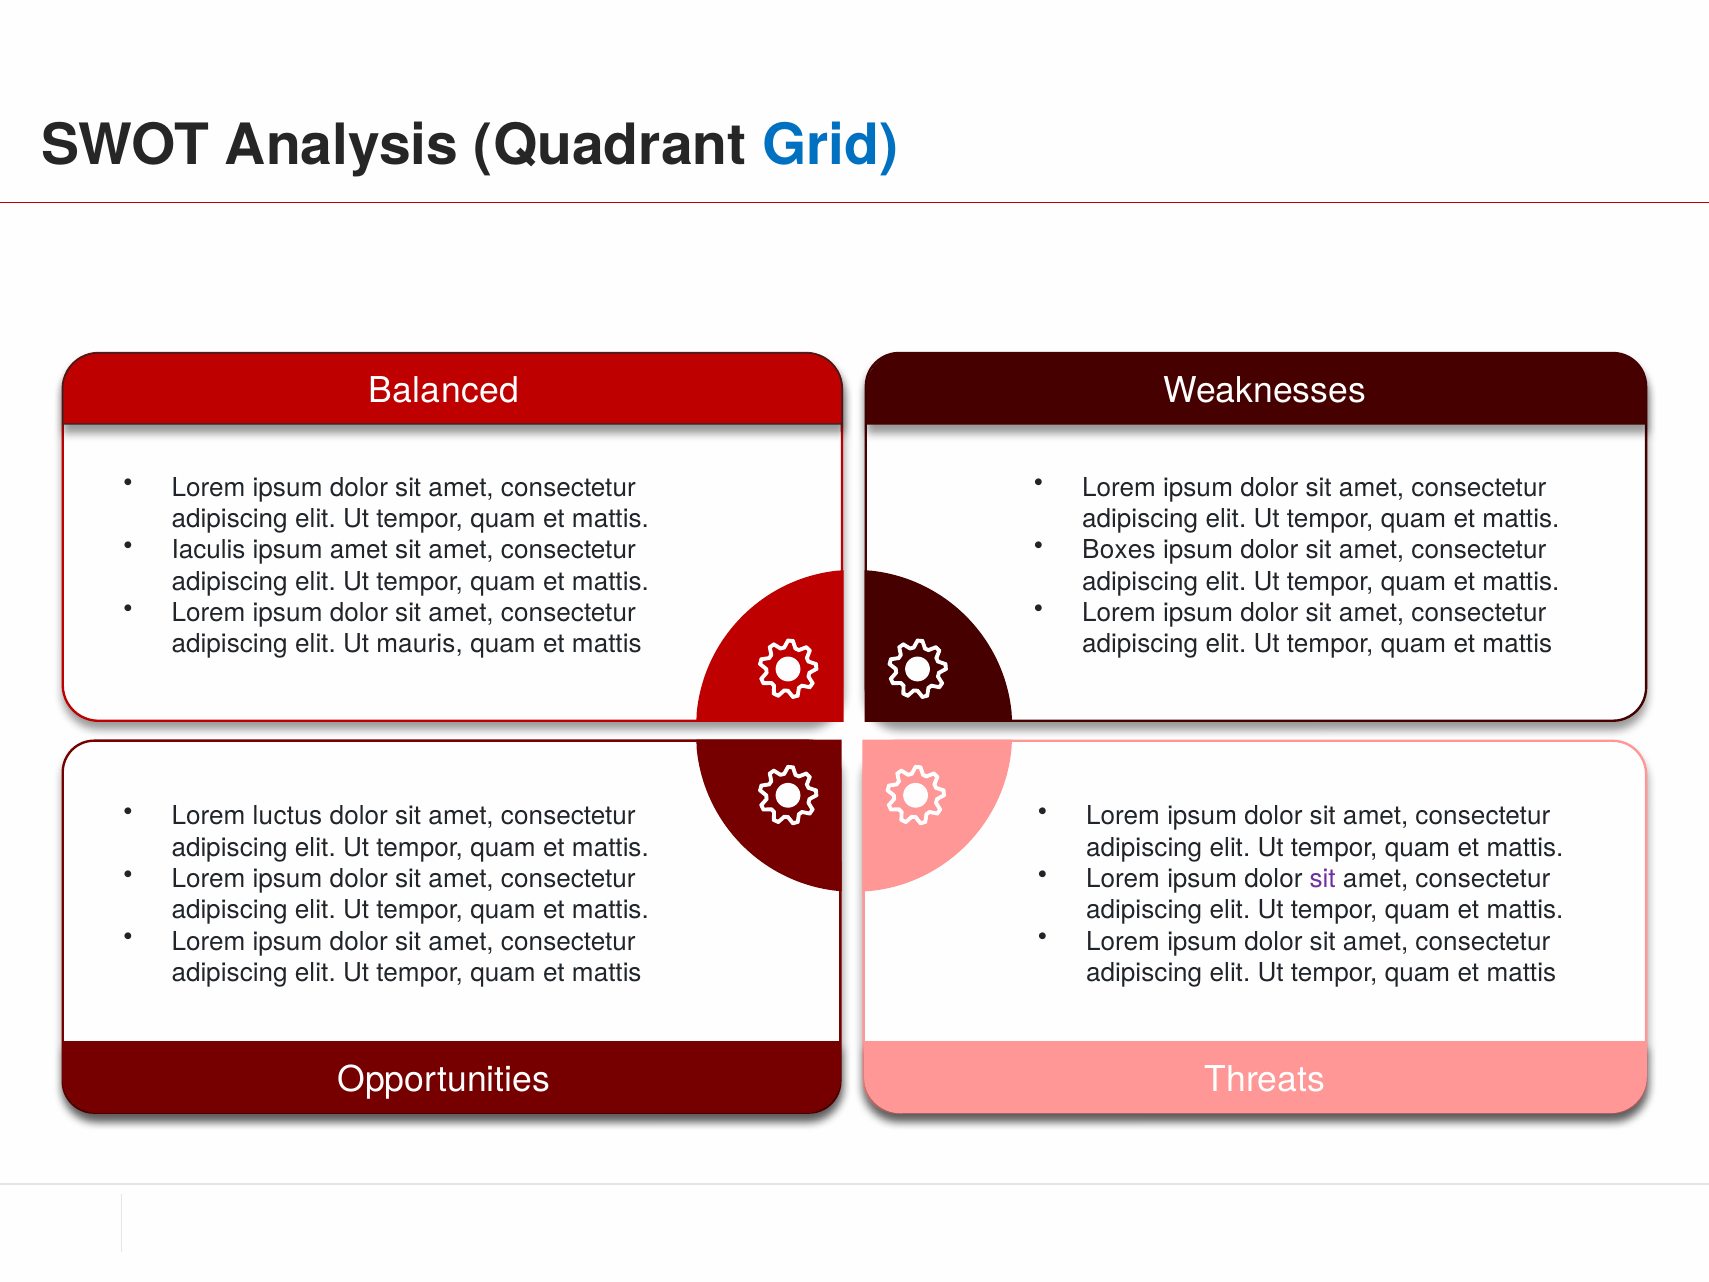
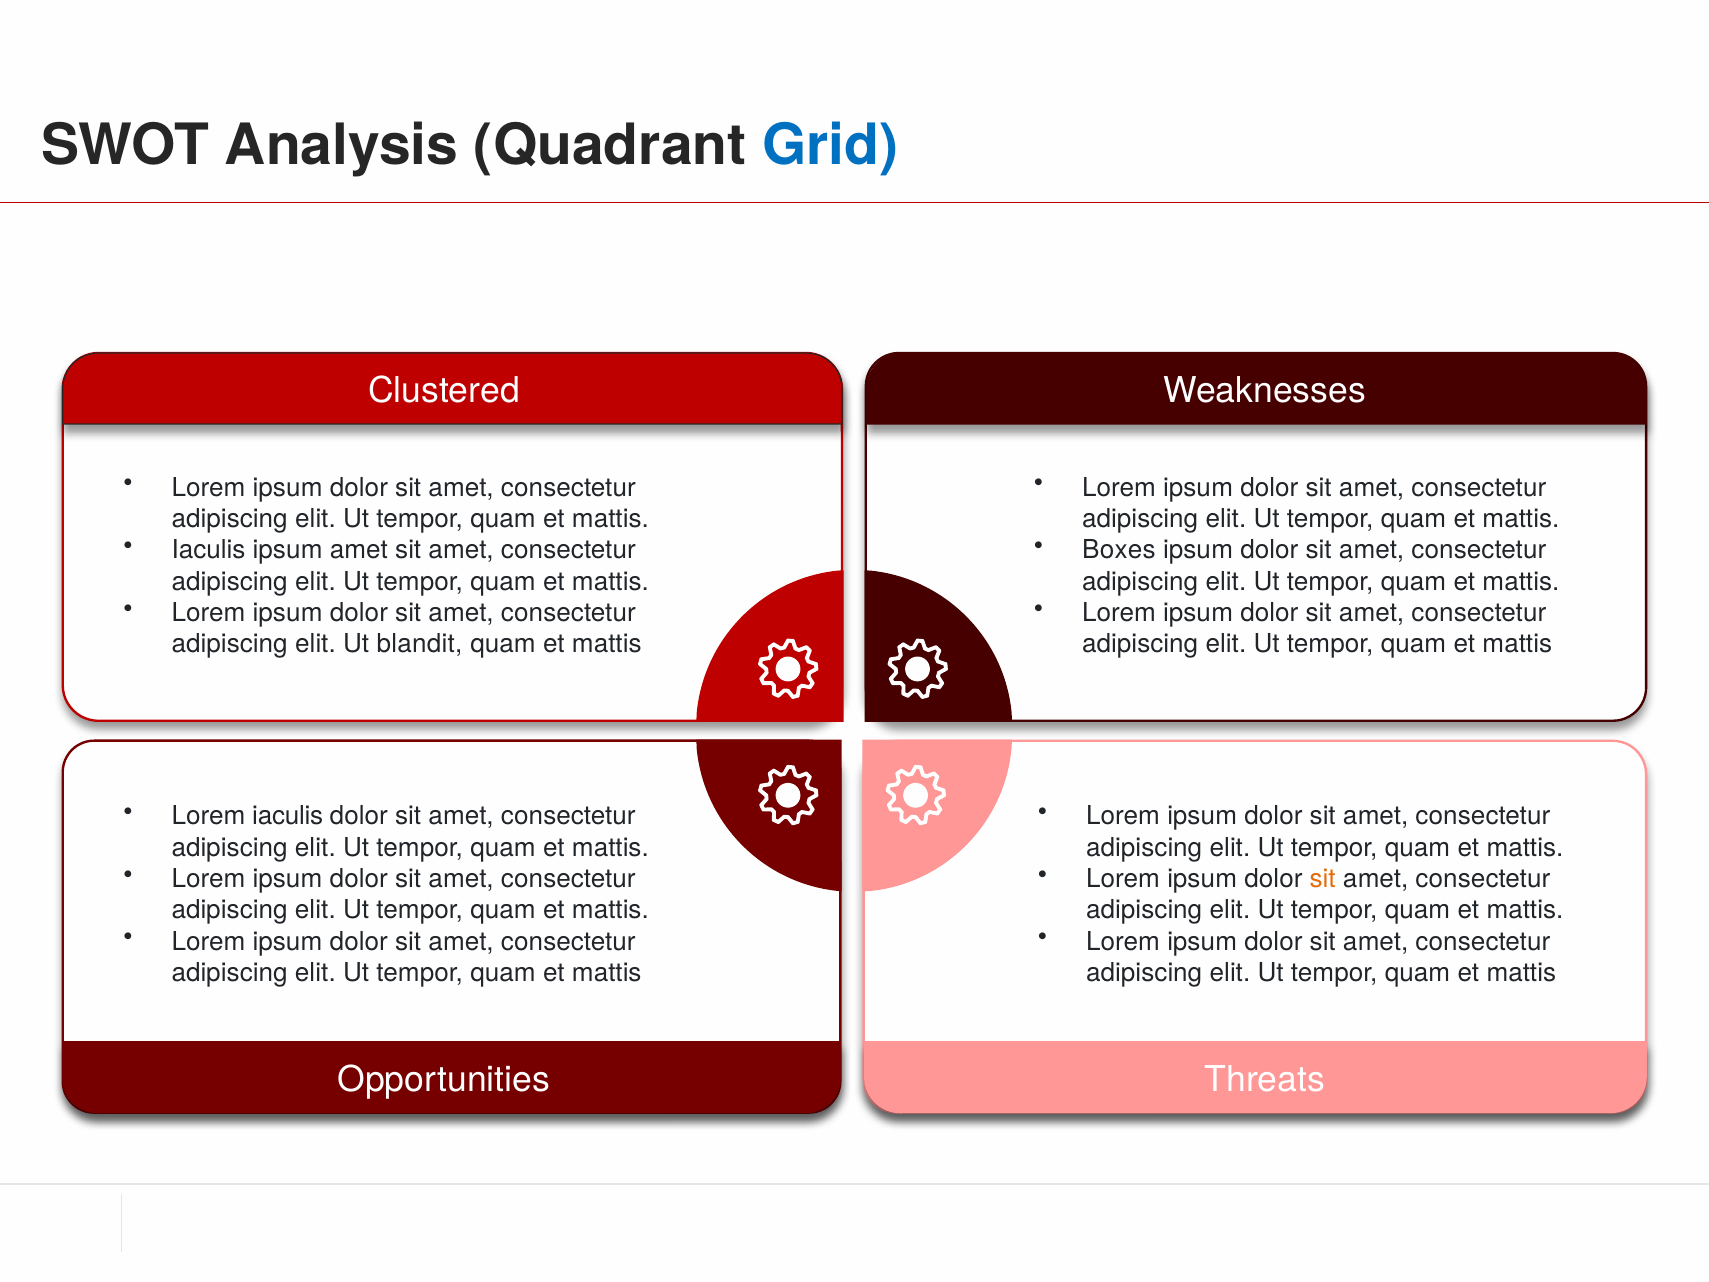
Balanced: Balanced -> Clustered
mauris: mauris -> blandit
Lorem luctus: luctus -> iaculis
sit at (1323, 879) colour: purple -> orange
